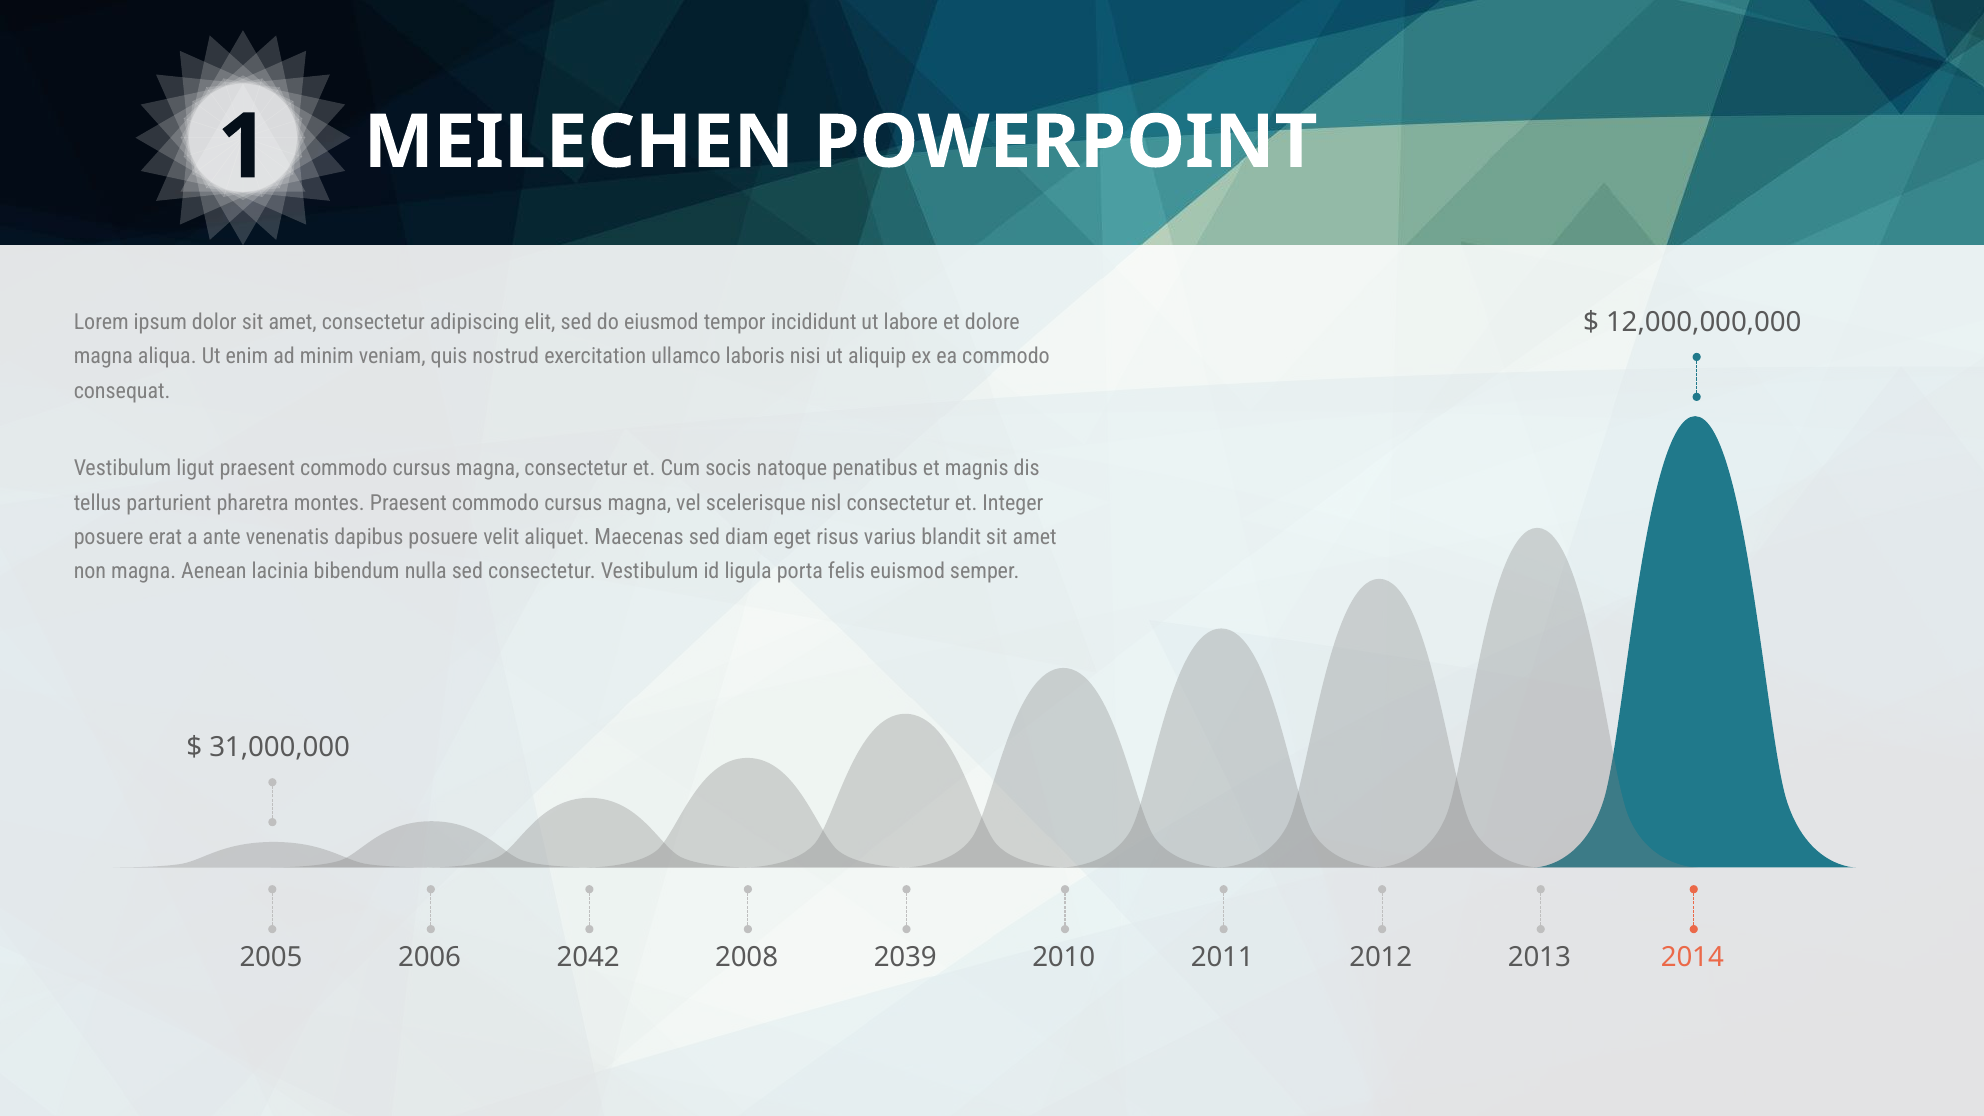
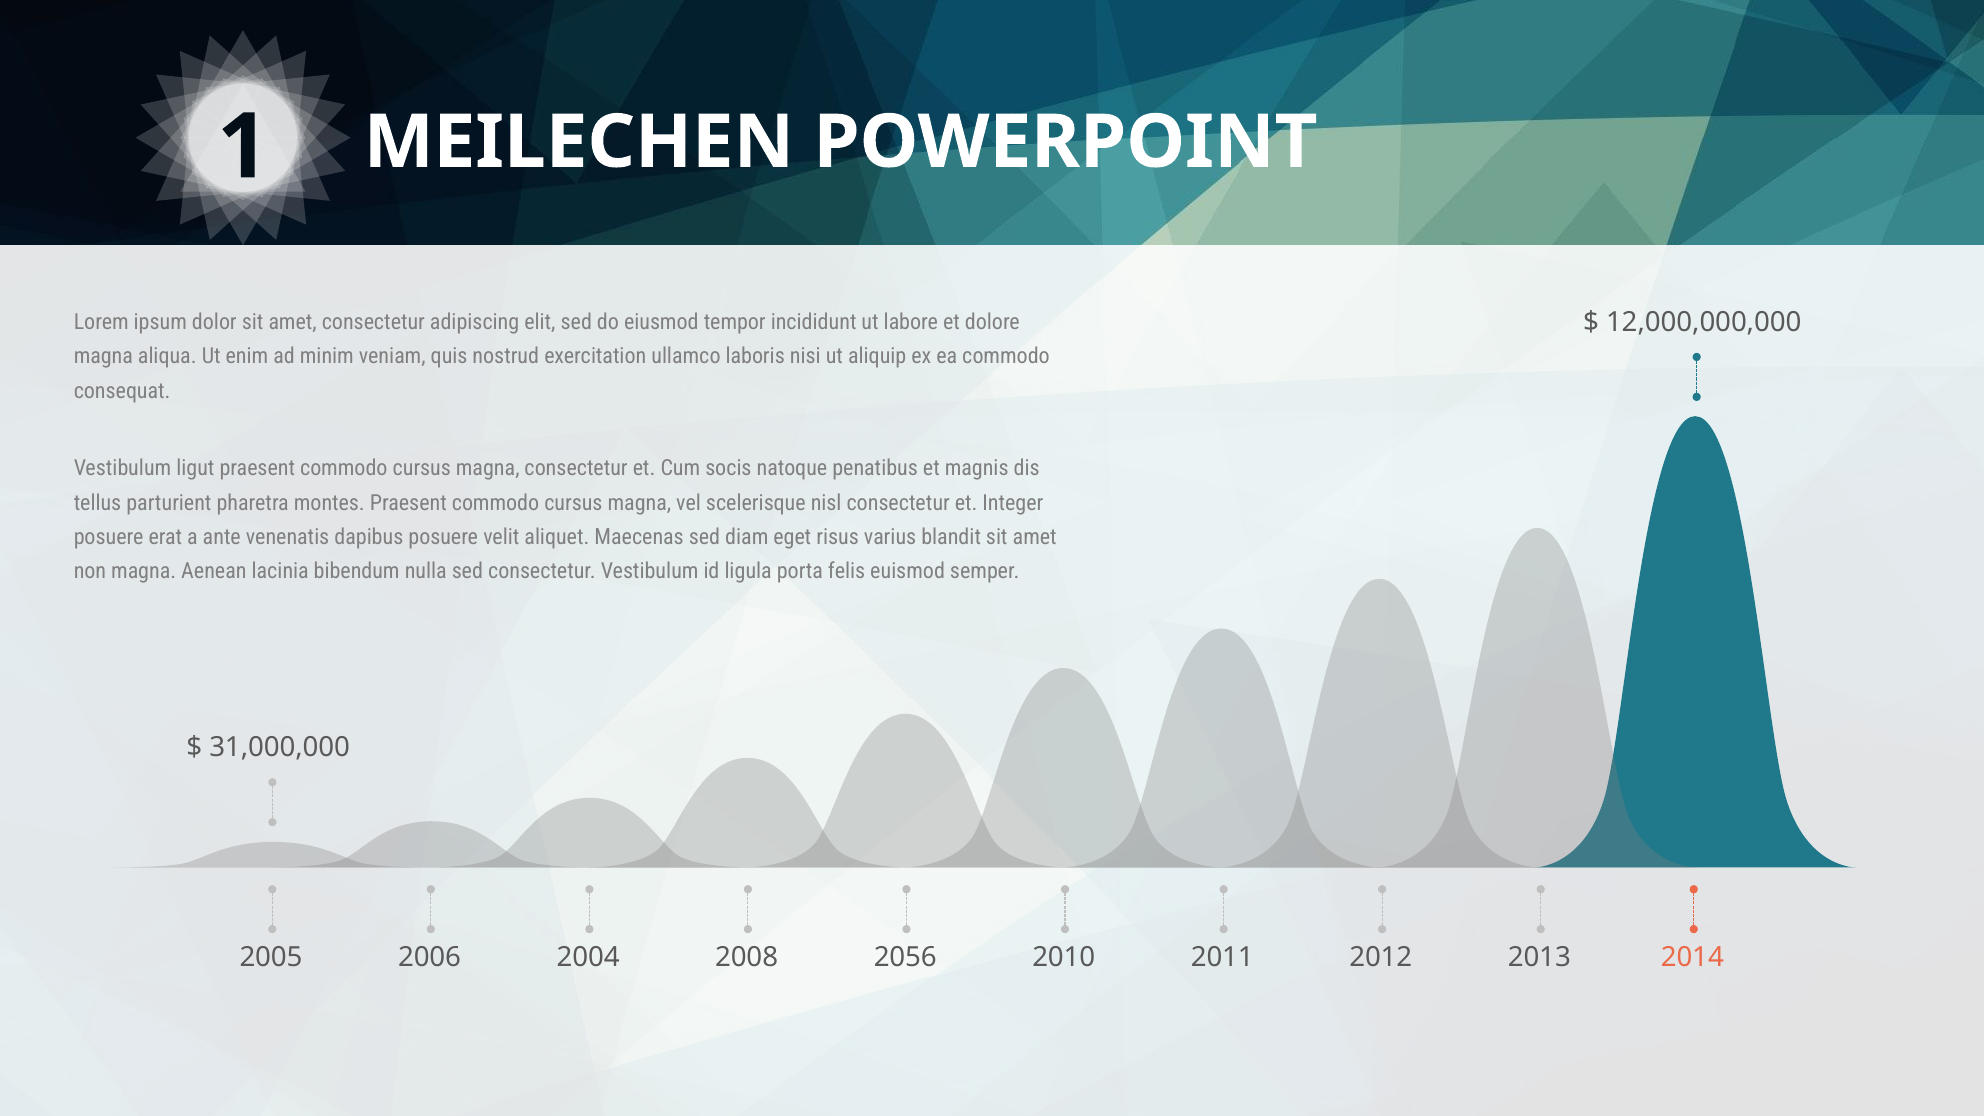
2042: 2042 -> 2004
2039: 2039 -> 2056
